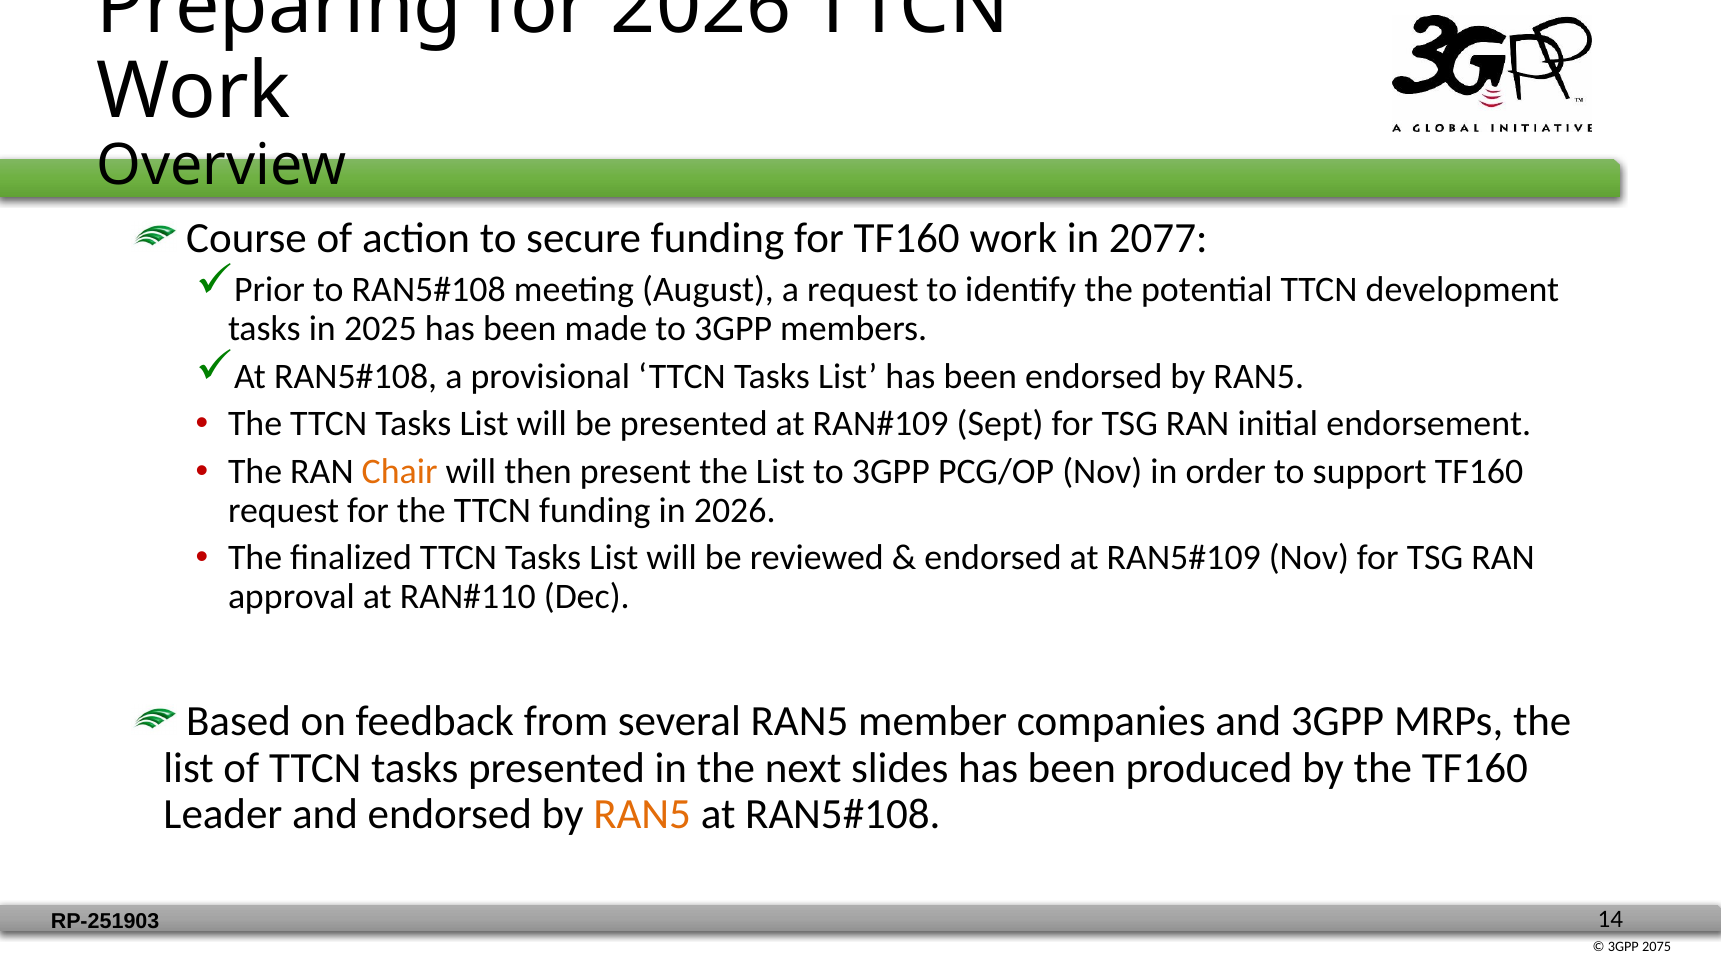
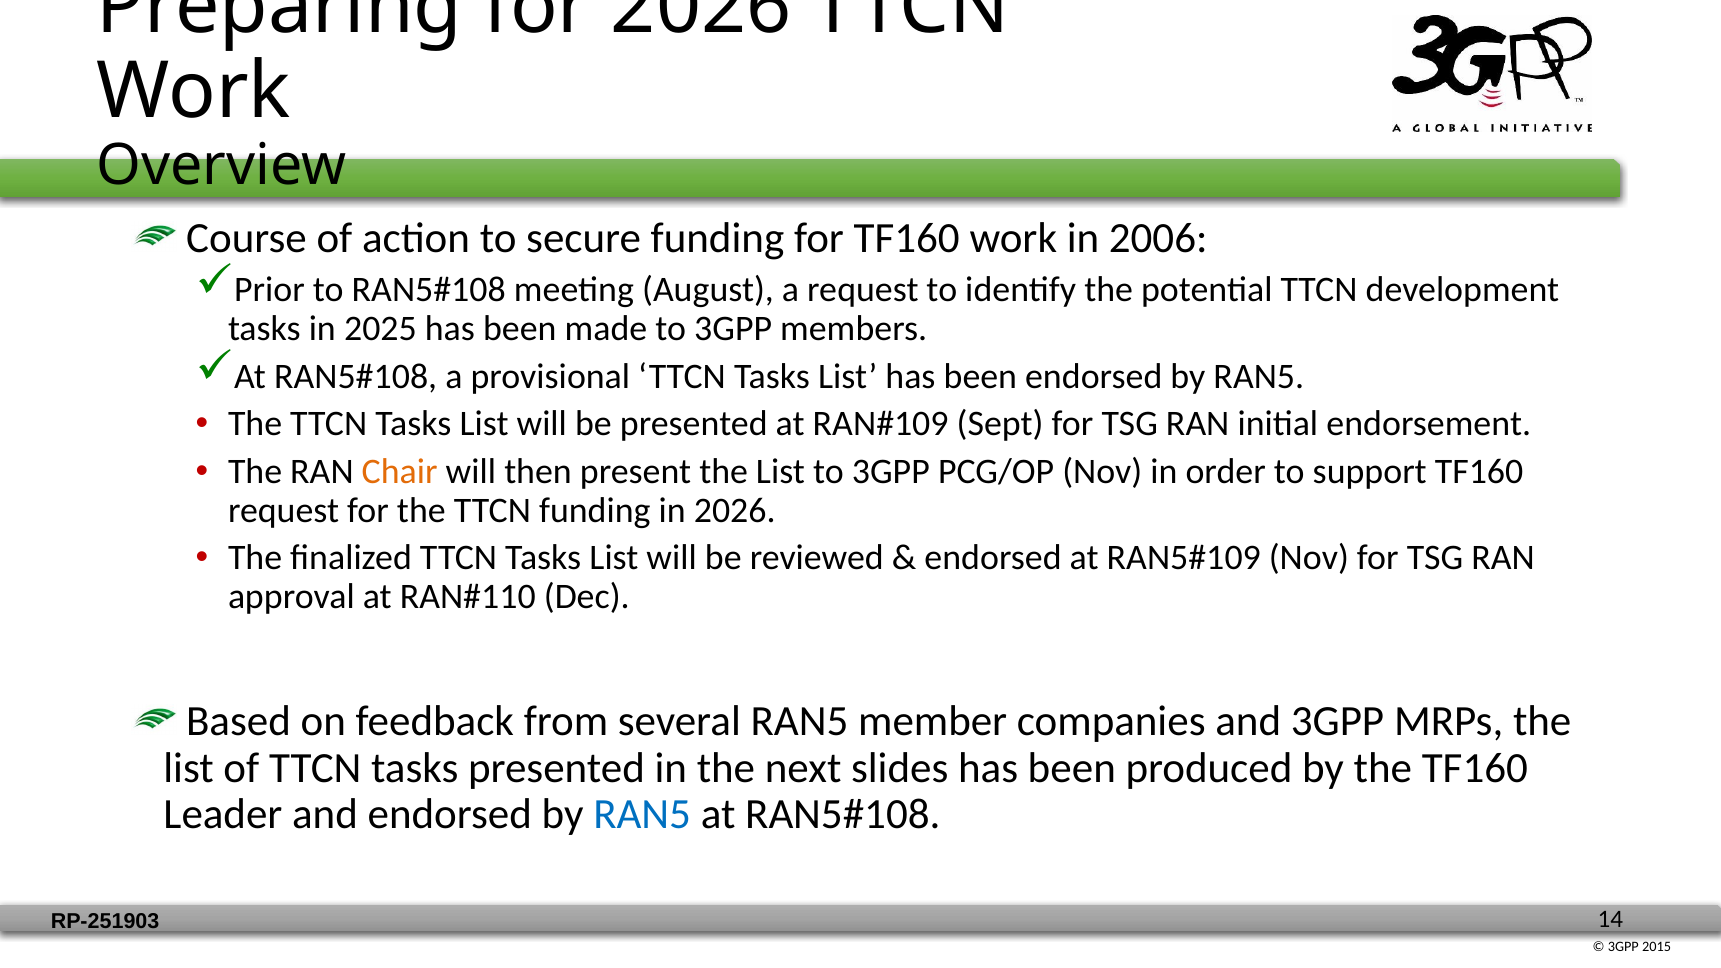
2077: 2077 -> 2006
RAN5 at (642, 815) colour: orange -> blue
2075: 2075 -> 2015
